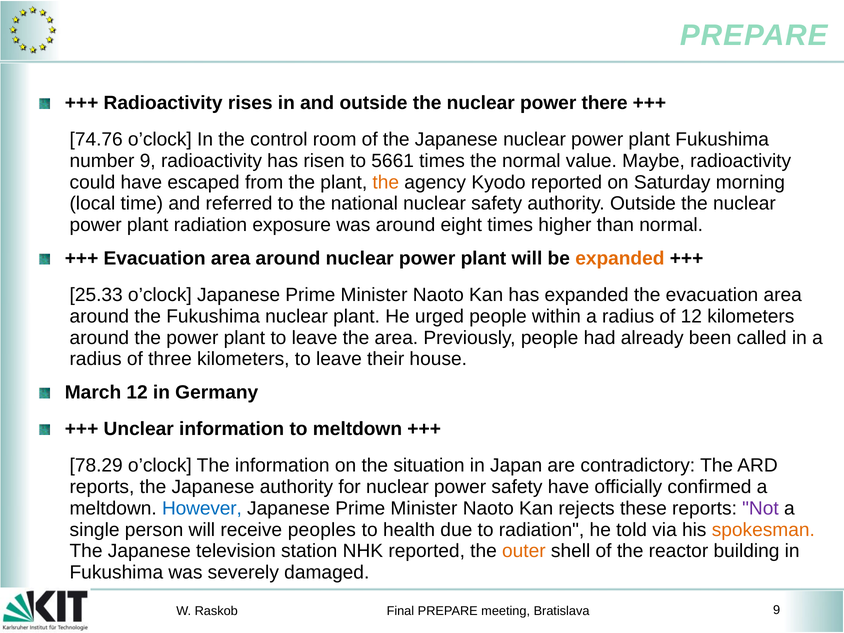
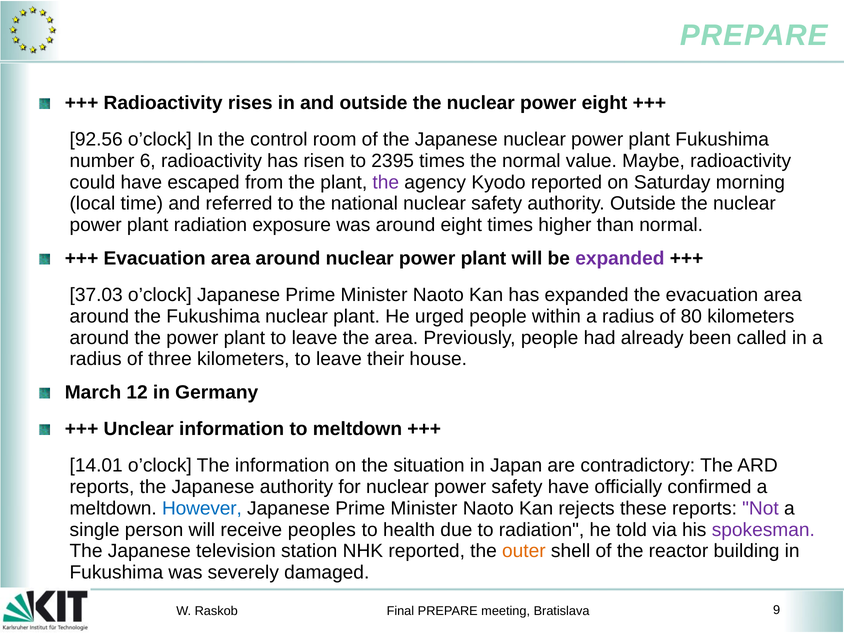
power there: there -> eight
74.76: 74.76 -> 92.56
number 9: 9 -> 6
5661: 5661 -> 2395
the at (386, 182) colour: orange -> purple
expanded at (620, 258) colour: orange -> purple
25.33: 25.33 -> 37.03
of 12: 12 -> 80
78.29: 78.29 -> 14.01
spokesman colour: orange -> purple
